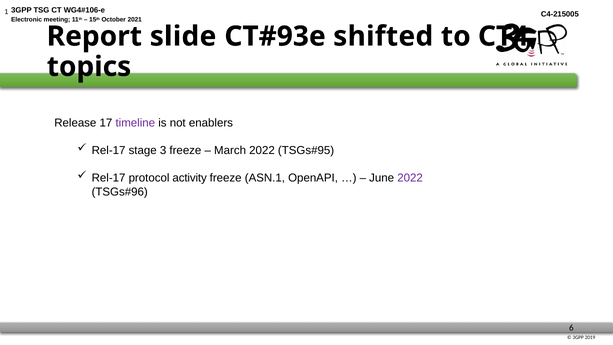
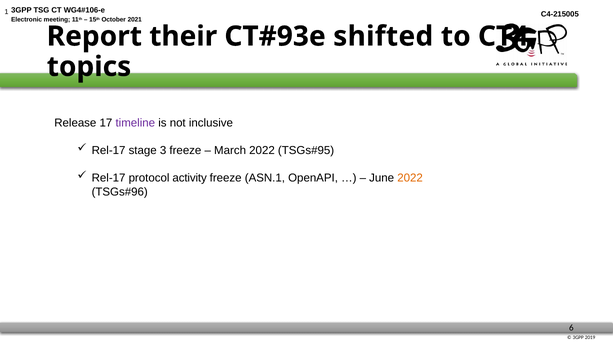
slide: slide -> their
enablers: enablers -> inclusive
2022 at (410, 178) colour: purple -> orange
